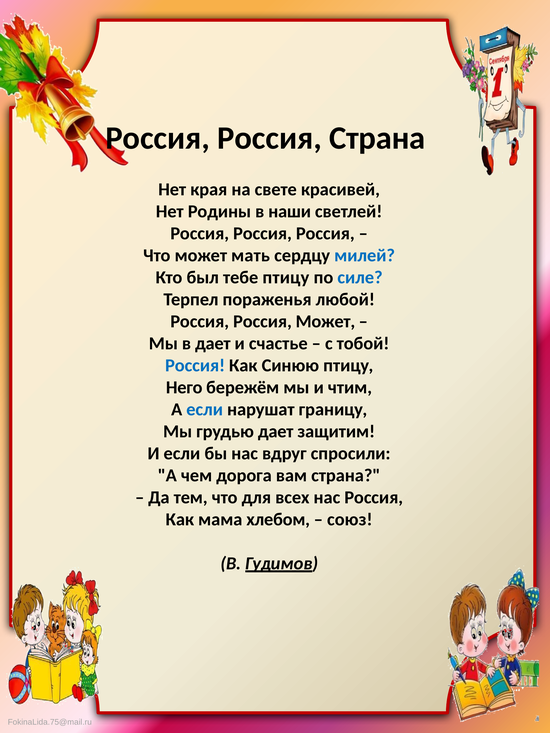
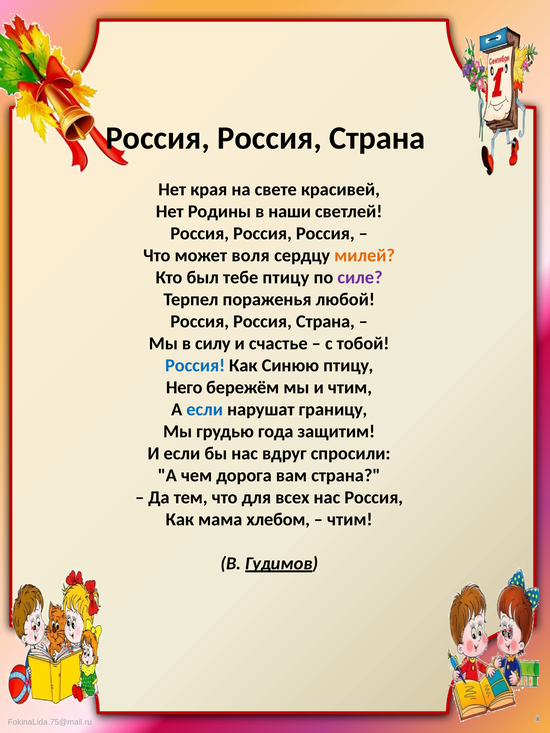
мать: мать -> воля
милей colour: blue -> orange
силе colour: blue -> purple
Может at (325, 322): Может -> Страна
в дает: дает -> силу
грудью дает: дает -> года
союз at (350, 520): союз -> чтим
